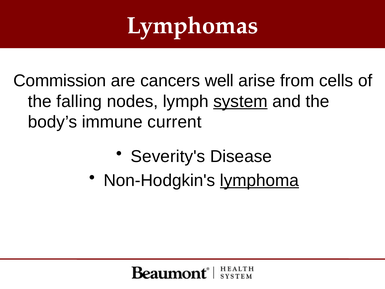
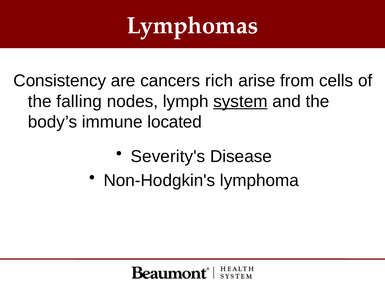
Commission: Commission -> Consistency
well: well -> rich
current: current -> located
lymphoma underline: present -> none
